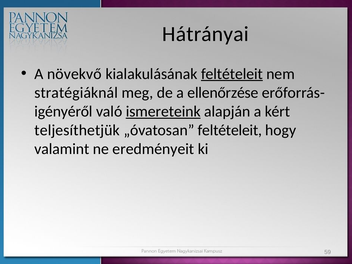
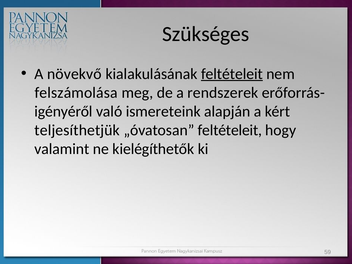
Hátrányai: Hátrányai -> Szükséges
stratégiáknál: stratégiáknál -> felszámolása
ellenőrzése: ellenőrzése -> rendszerek
ismereteink underline: present -> none
eredményeit: eredményeit -> kielégíthetők
